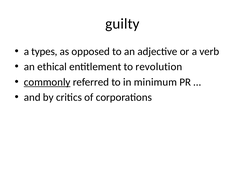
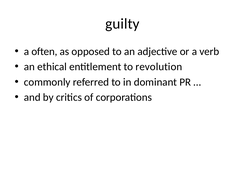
types: types -> often
commonly underline: present -> none
minimum: minimum -> dominant
